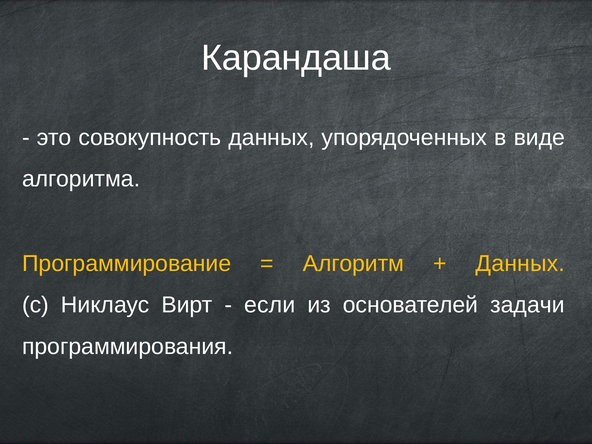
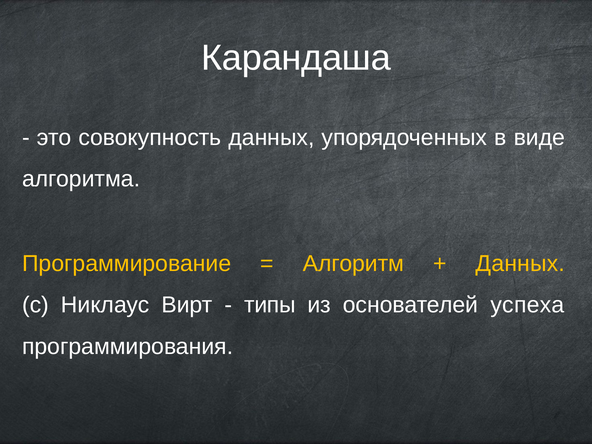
если: если -> типы
задачи: задачи -> успеха
